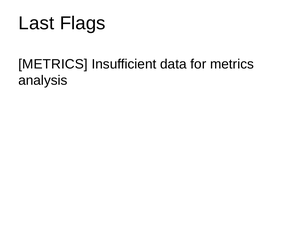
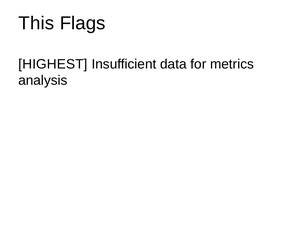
Last: Last -> This
METRICS at (53, 64): METRICS -> HIGHEST
